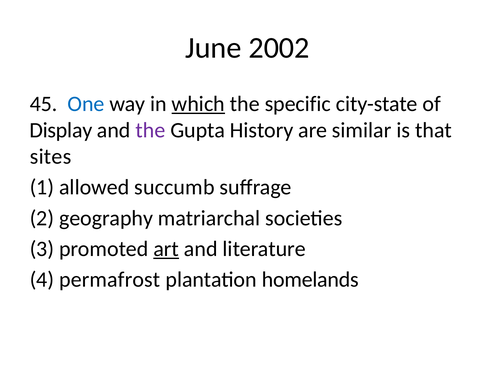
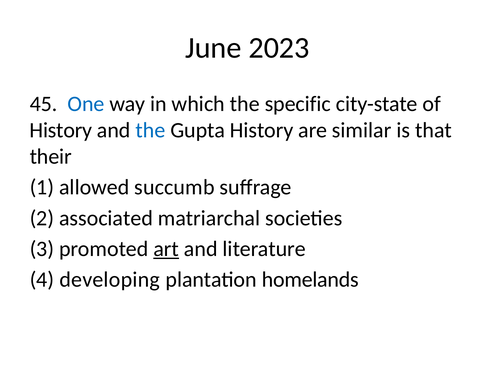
2002: 2002 -> 2023
which underline: present -> none
Display at (61, 130): Display -> History
the at (150, 130) colour: purple -> blue
sites: sites -> their
geography: geography -> associated
permafrost: permafrost -> developing
